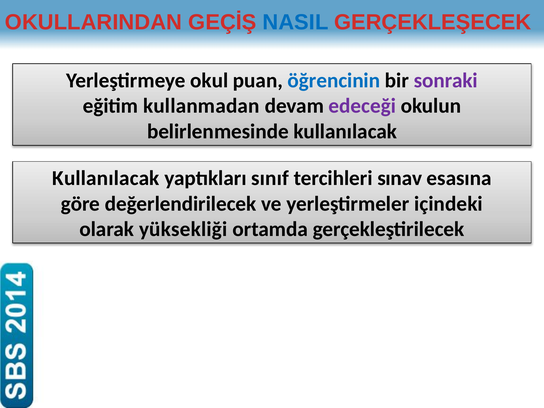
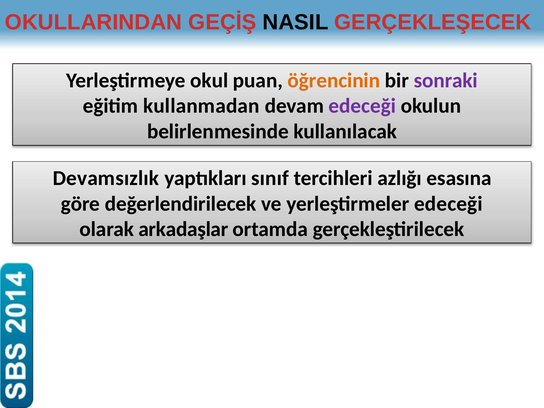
NASIL colour: blue -> black
öğrencinin colour: blue -> orange
Kullanılacak at (106, 178): Kullanılacak -> Devamsızlık
sınav: sınav -> azlığı
yerleştirmeler içindeki: içindeki -> edeceği
yüksekliği: yüksekliği -> arkadaşlar
